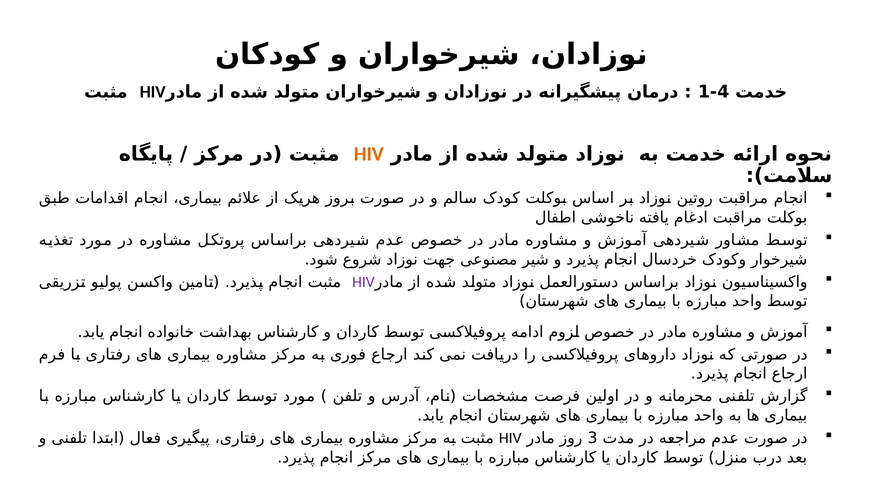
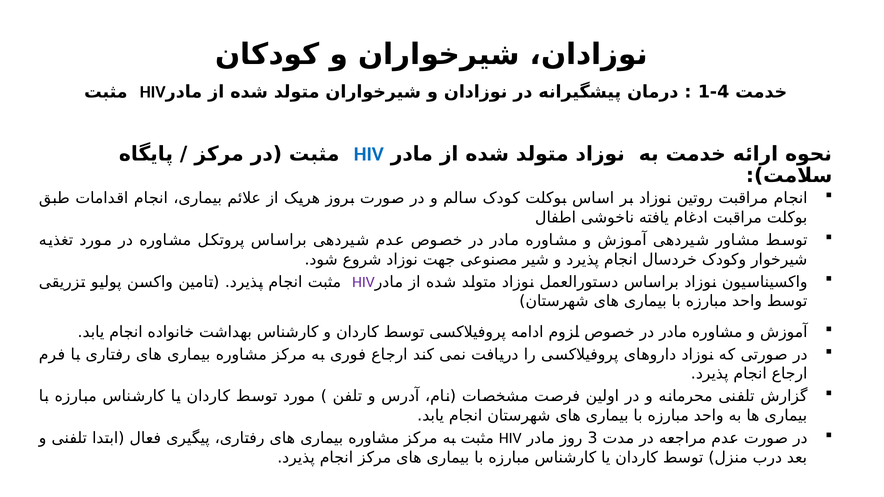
HIV at (369, 154) colour: orange -> blue
